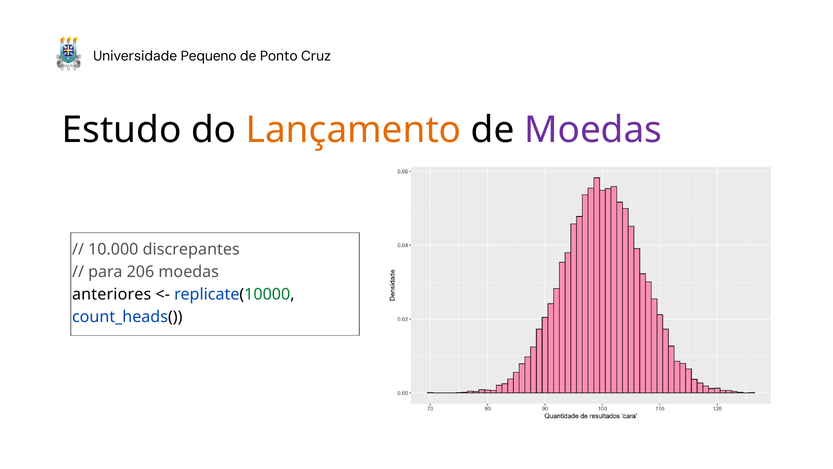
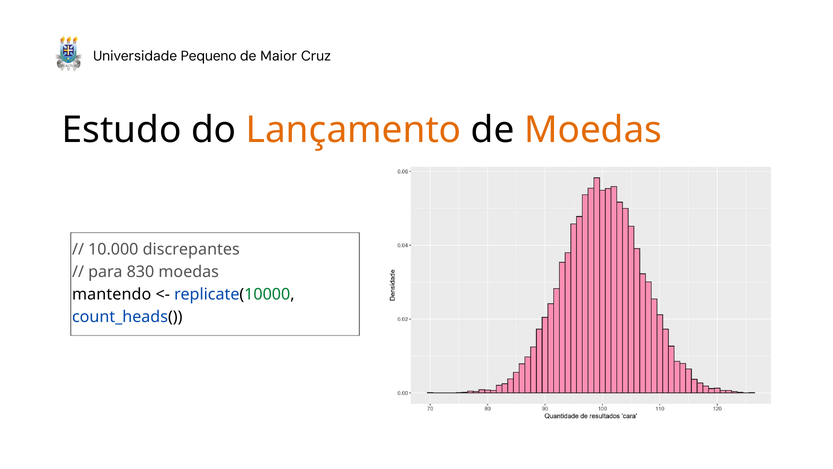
Ponto: Ponto -> Maior
Moedas at (593, 130) colour: purple -> orange
206: 206 -> 830
anteriores: anteriores -> mantendo
